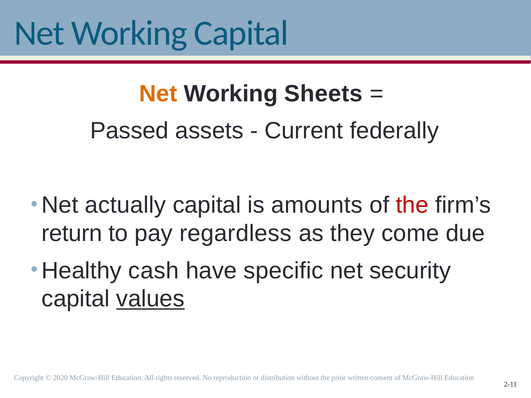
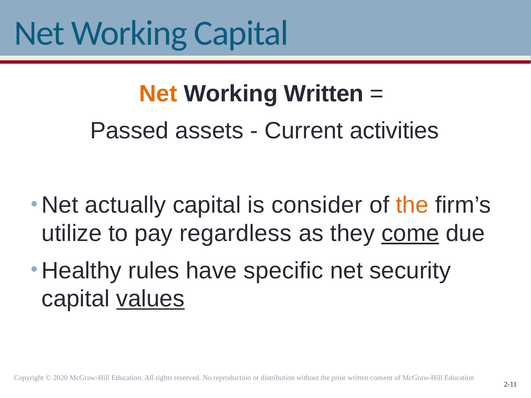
Working Sheets: Sheets -> Written
federally: federally -> activities
amounts: amounts -> consider
the at (412, 205) colour: red -> orange
return: return -> utilize
come underline: none -> present
cash: cash -> rules
